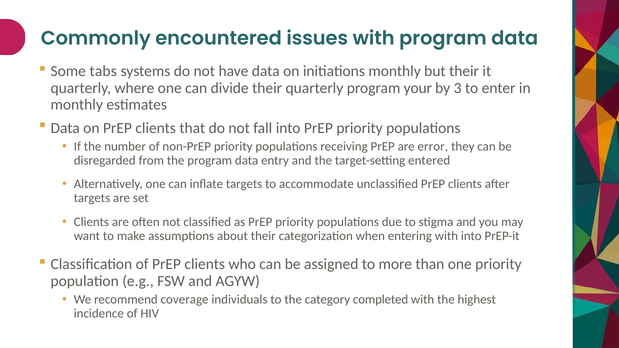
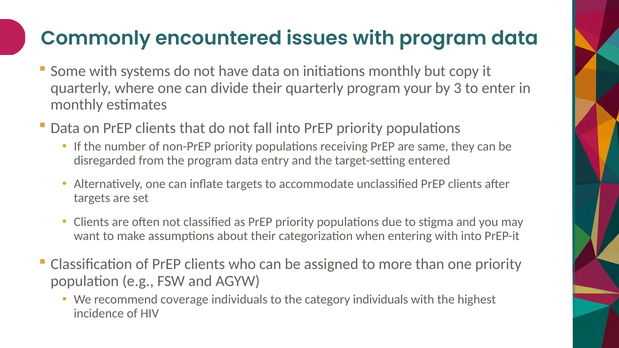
Some tabs: tabs -> with
but their: their -> copy
error: error -> same
category completed: completed -> individuals
